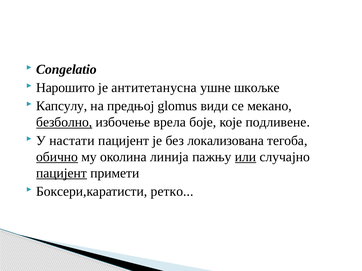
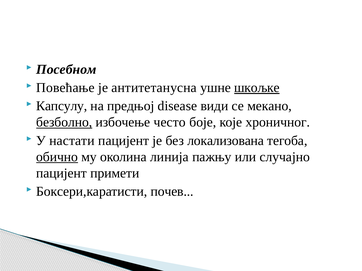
Congelatio: Congelatio -> Посебном
Нарошито: Нарошито -> Повећање
шкољке underline: none -> present
glomus: glomus -> disease
врела: врела -> често
подливене: подливене -> хроничног
или underline: present -> none
пацијент at (62, 173) underline: present -> none
ретко: ретко -> почев
